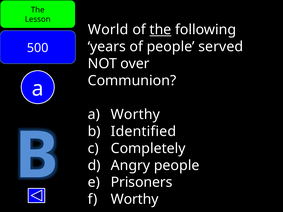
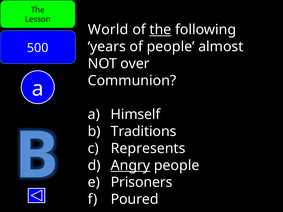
served: served -> almost
a Worthy: Worthy -> Himself
Identified: Identified -> Traditions
Completely: Completely -> Represents
Angry underline: none -> present
Worthy at (135, 200): Worthy -> Poured
